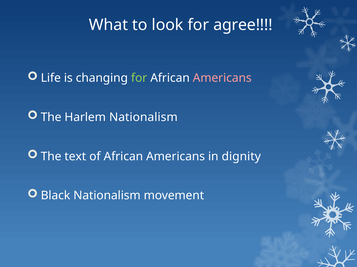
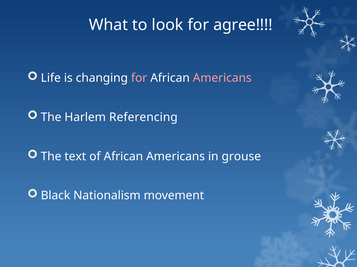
for at (139, 78) colour: light green -> pink
Harlem Nationalism: Nationalism -> Referencing
dignity: dignity -> grouse
